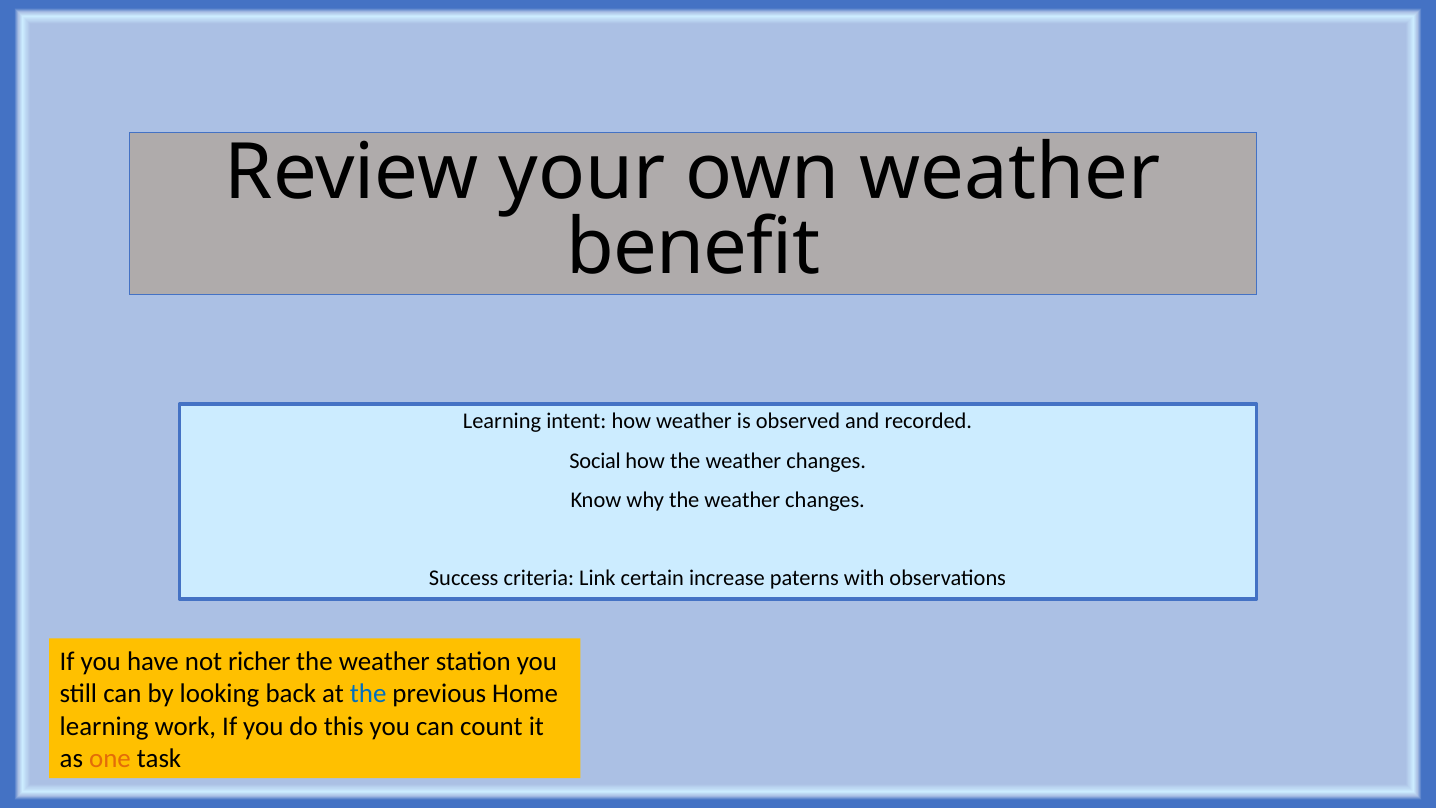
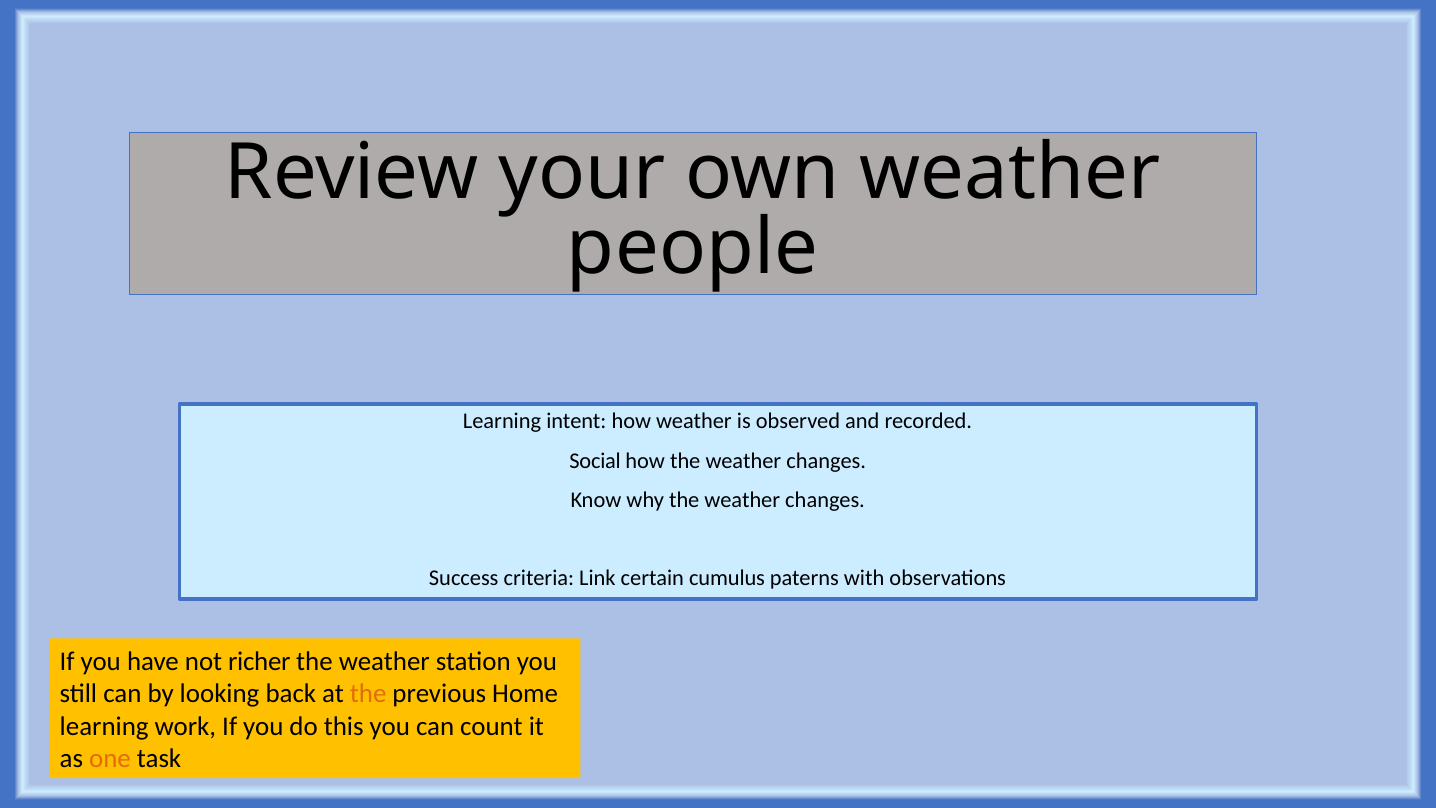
benefit: benefit -> people
increase: increase -> cumulus
the at (368, 694) colour: blue -> orange
